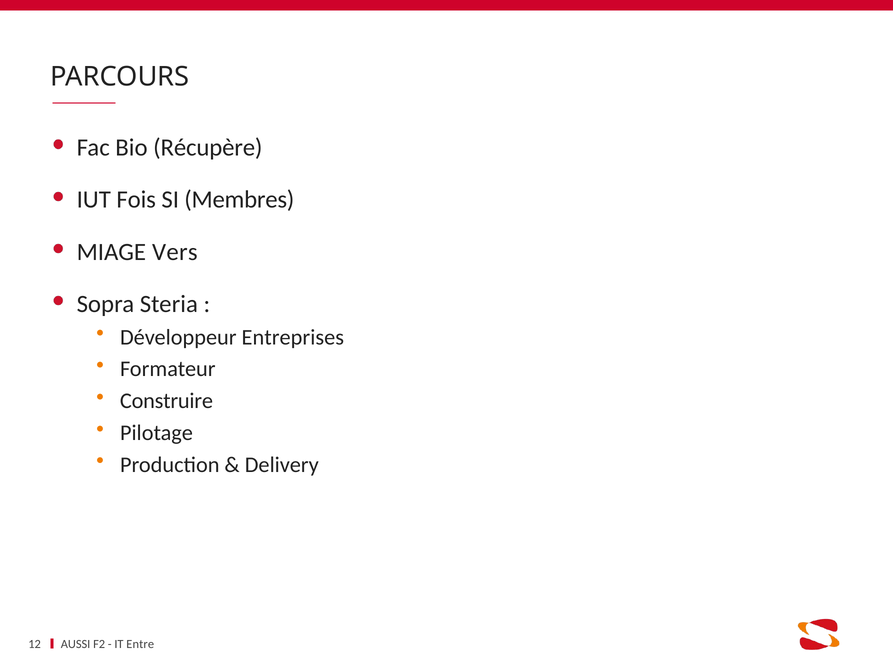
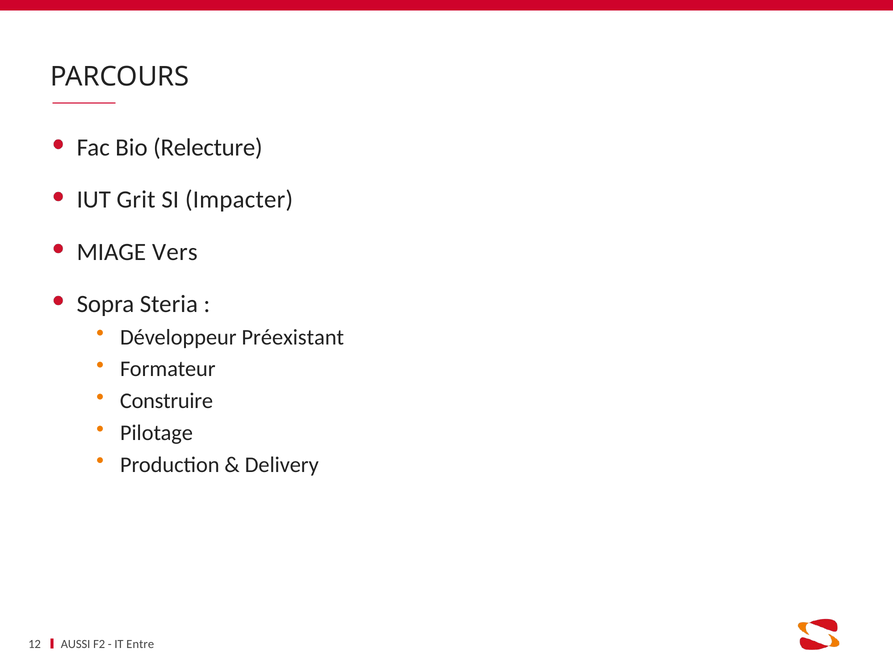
Récupère: Récupère -> Relecture
Fois: Fois -> Grit
Membres: Membres -> Impacter
Entreprises: Entreprises -> Préexistant
